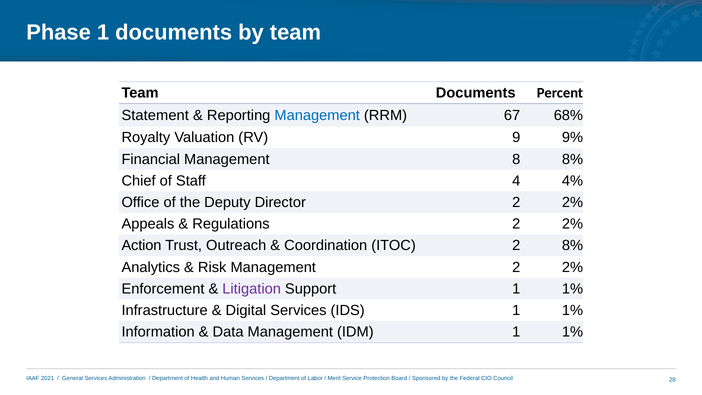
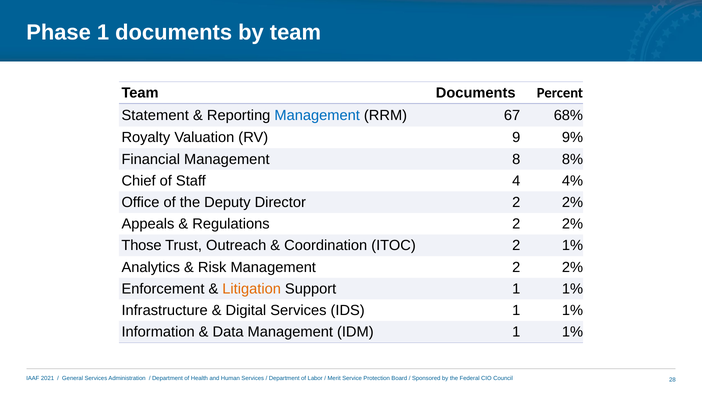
Action: Action -> Those
2 8%: 8% -> 1%
Litigation colour: purple -> orange
